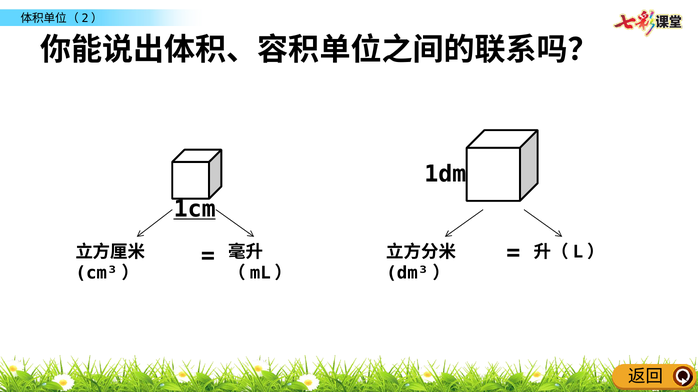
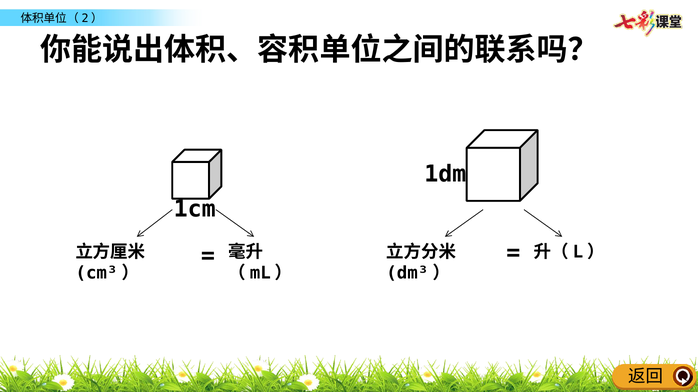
1cm underline: present -> none
